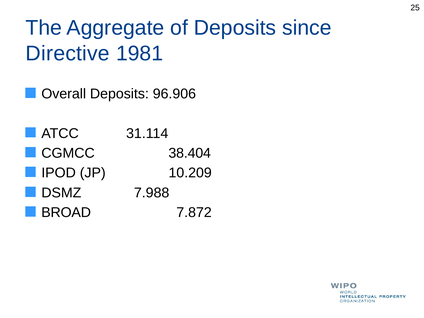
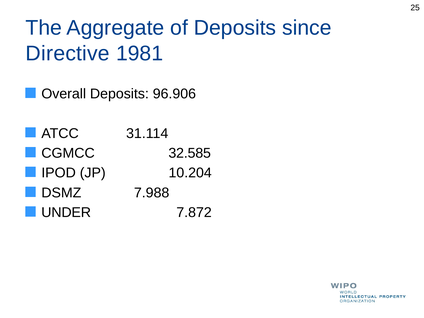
38.404: 38.404 -> 32.585
10.209: 10.209 -> 10.204
BROAD: BROAD -> UNDER
